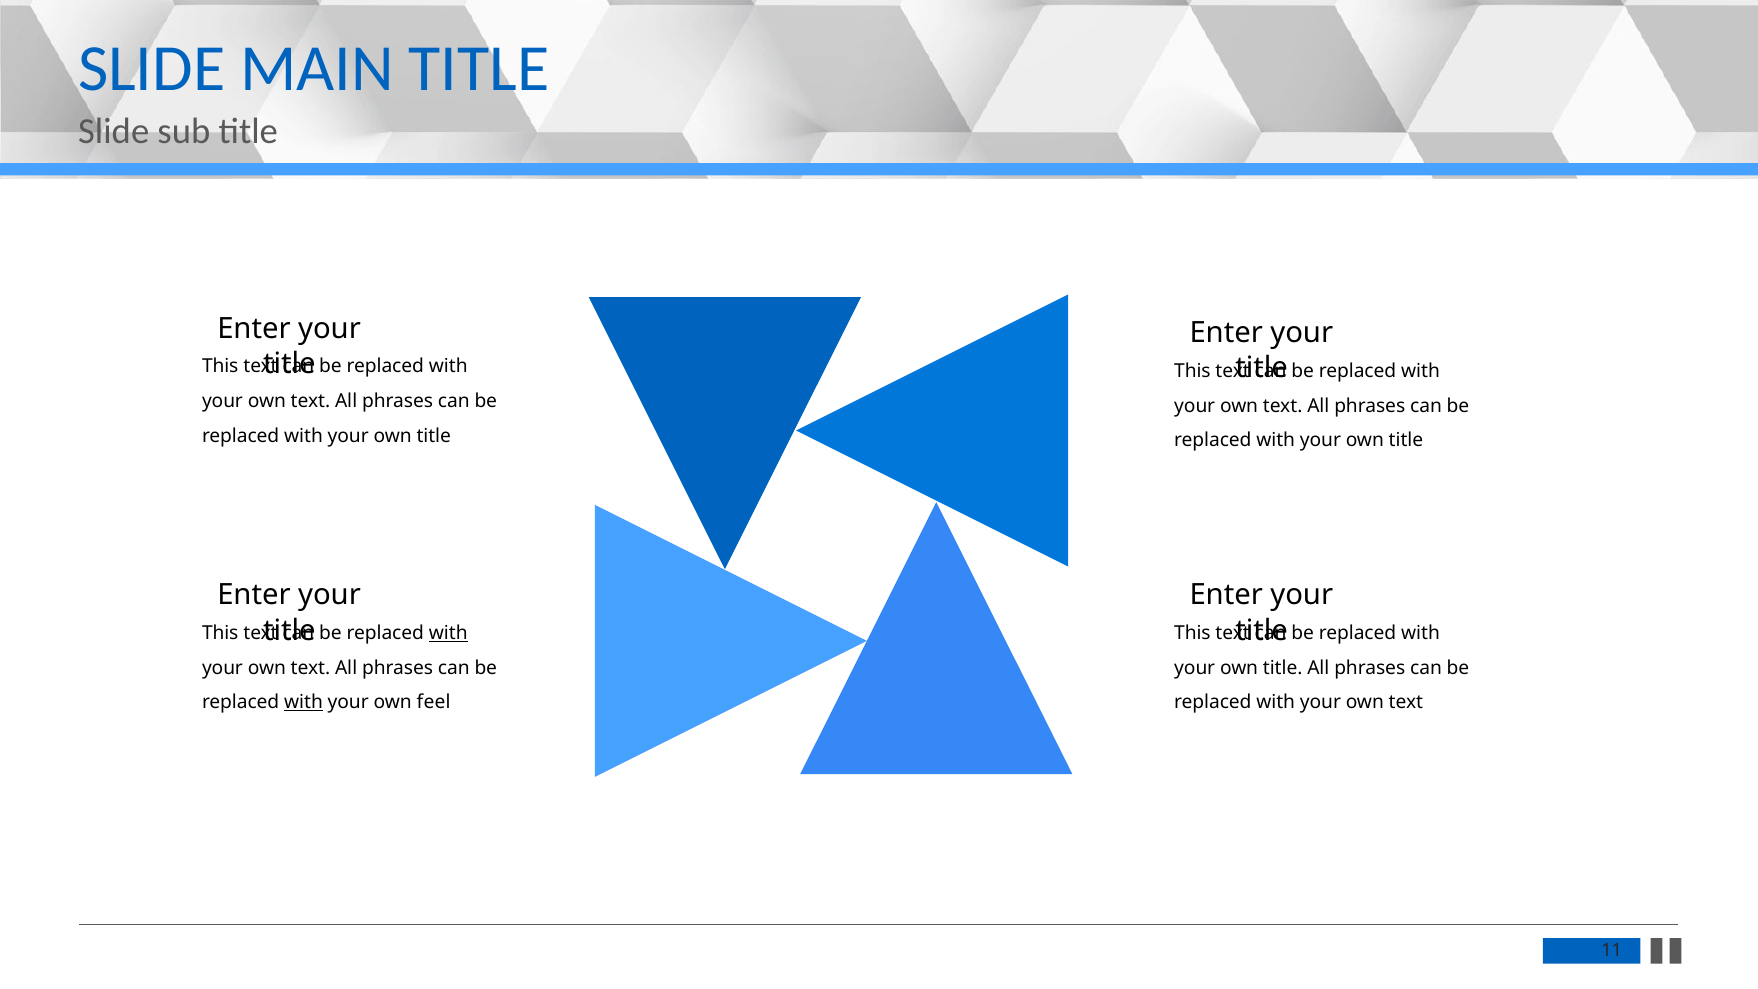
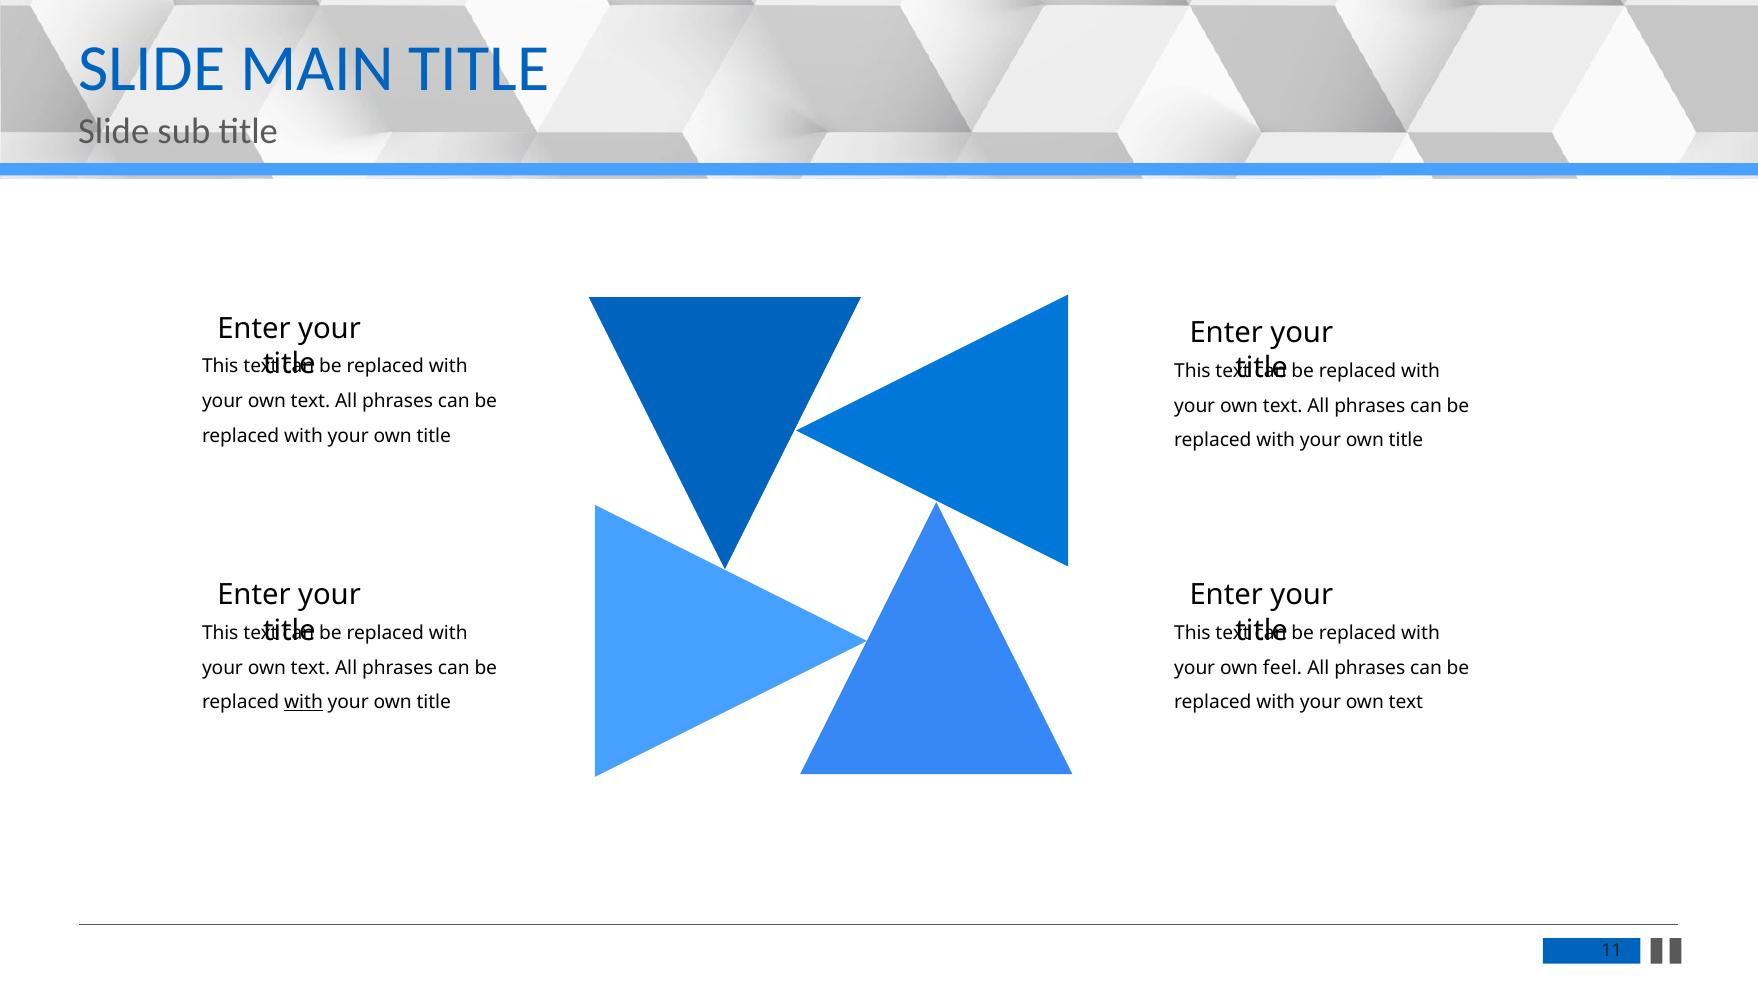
with at (448, 633) underline: present -> none
title at (1283, 668): title -> feel
feel at (434, 703): feel -> title
